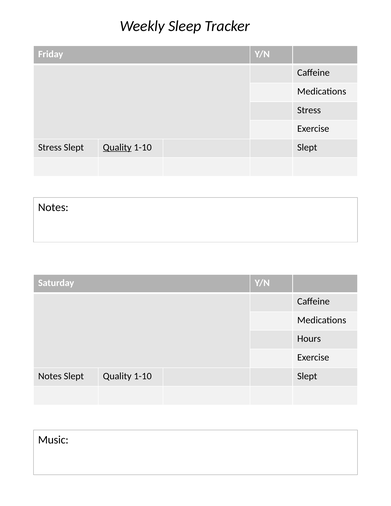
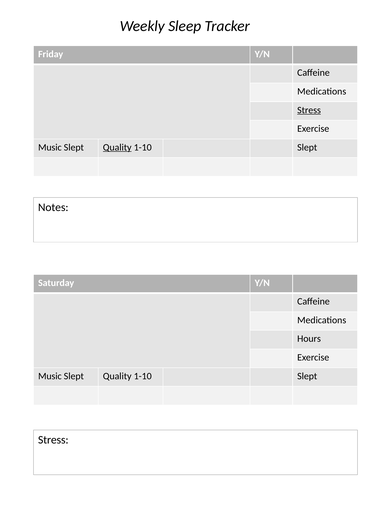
Stress at (309, 110) underline: none -> present
Stress at (50, 147): Stress -> Music
Notes at (50, 376): Notes -> Music
Music at (53, 440): Music -> Stress
